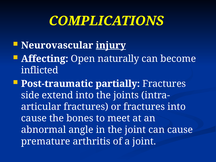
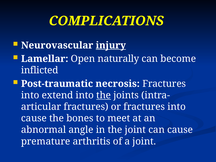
Affecting: Affecting -> Lamellar
partially: partially -> necrosis
side at (30, 95): side -> into
the at (104, 95) underline: none -> present
